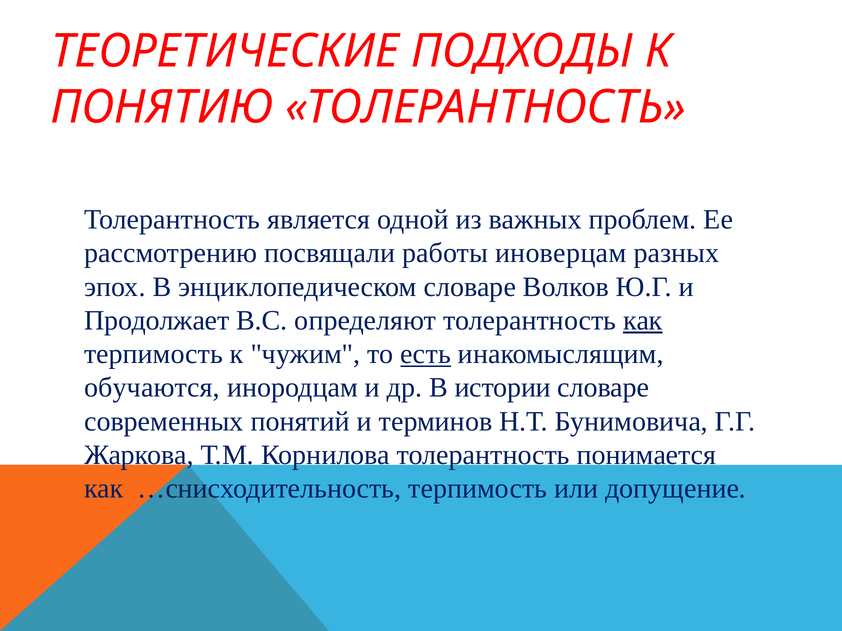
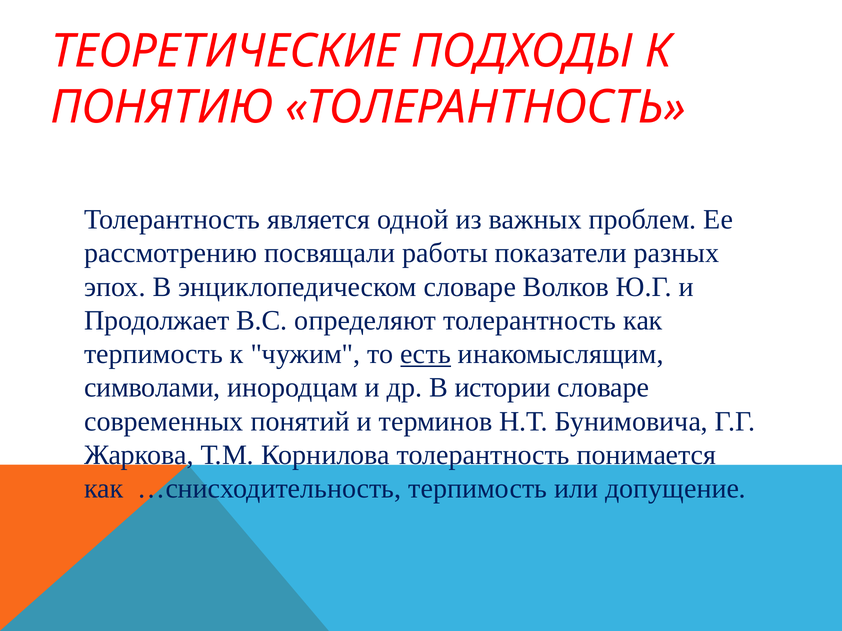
иноверцам: иноверцам -> показатели
как at (643, 321) underline: present -> none
обучаются: обучаются -> символами
